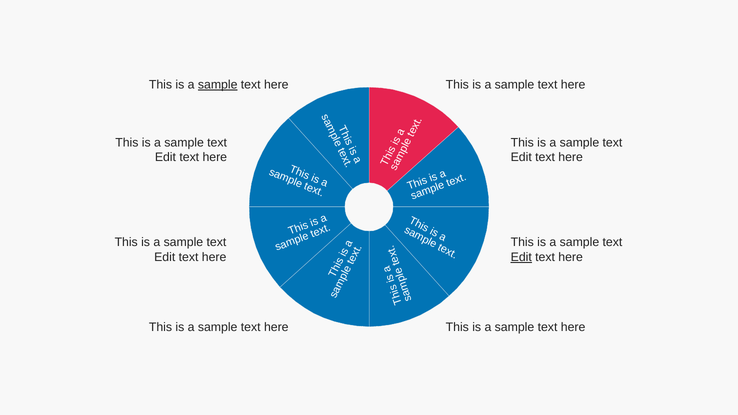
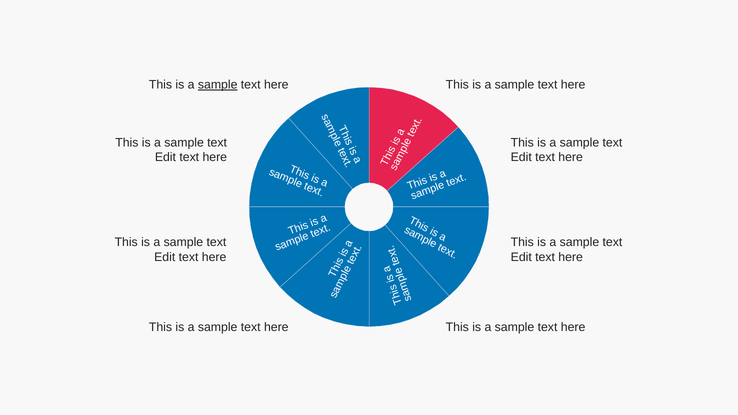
Edit at (521, 257) underline: present -> none
